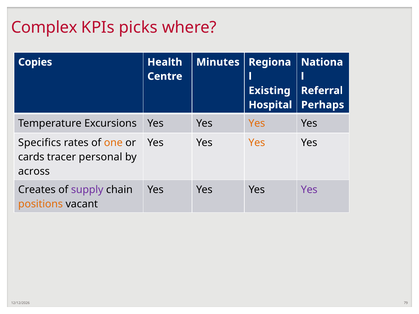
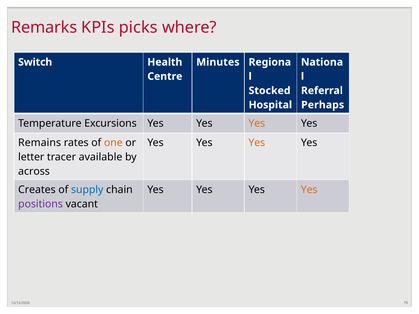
Complex: Complex -> Remarks
Copies: Copies -> Switch
Existing: Existing -> Stocked
Specifics: Specifics -> Remains
cards: cards -> letter
personal: personal -> available
supply colour: purple -> blue
Yes at (309, 190) colour: purple -> orange
positions colour: orange -> purple
